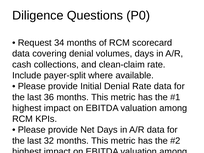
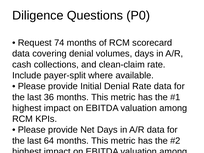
34: 34 -> 74
32: 32 -> 64
